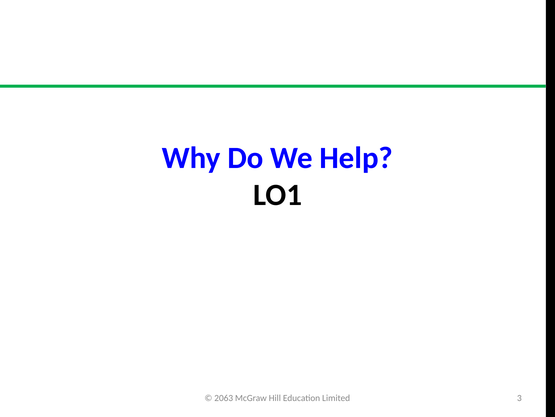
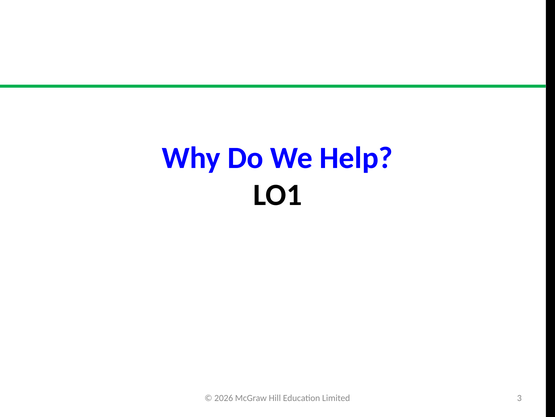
2063: 2063 -> 2026
